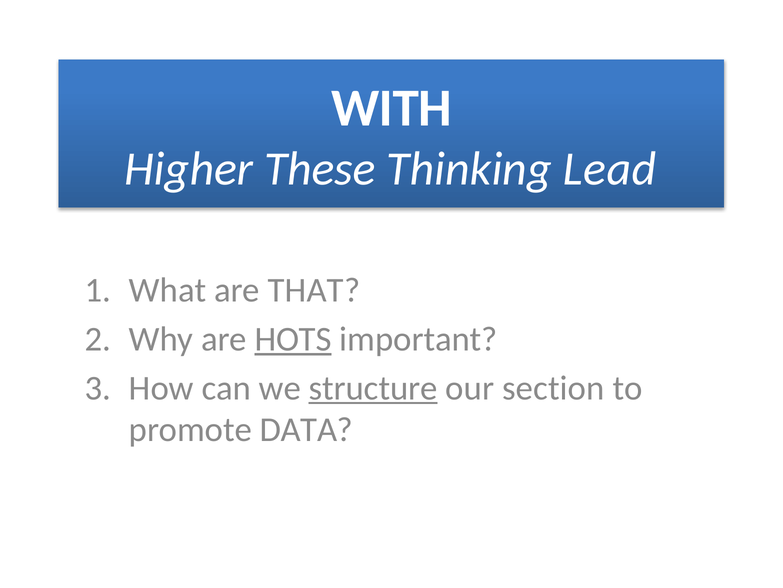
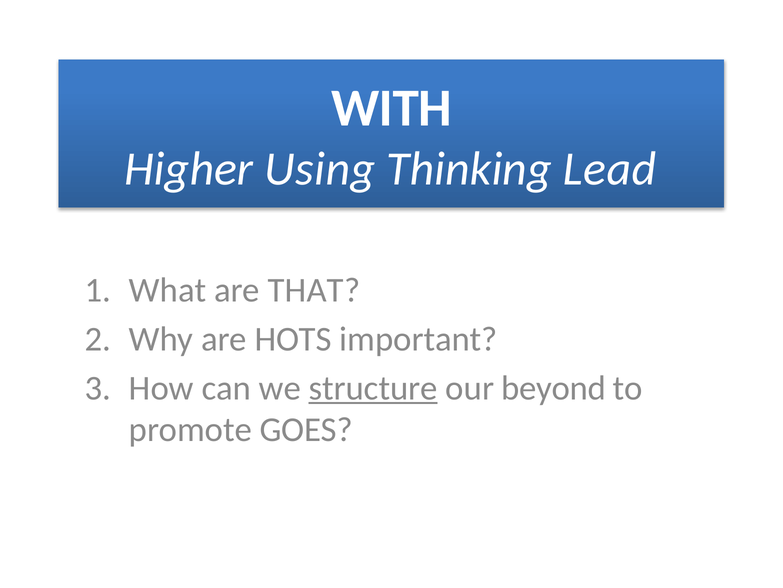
These: These -> Using
HOTS underline: present -> none
section: section -> beyond
DATA: DATA -> GOES
